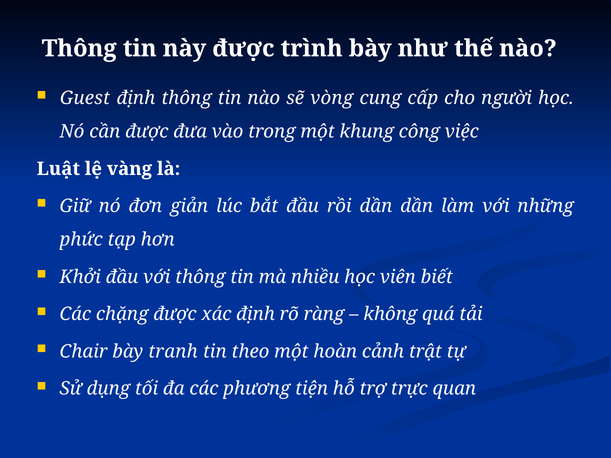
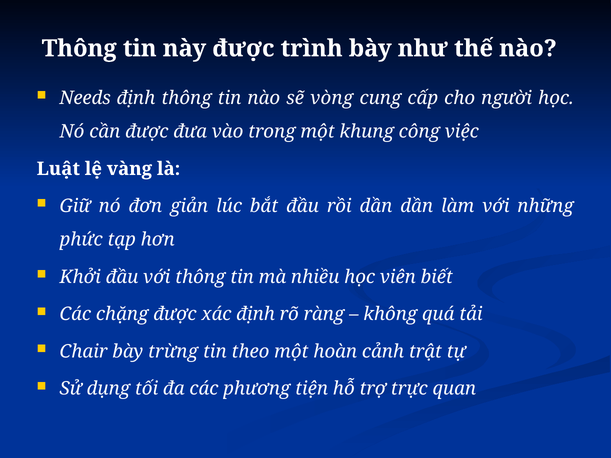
Guest: Guest -> Needs
tranh: tranh -> trừng
